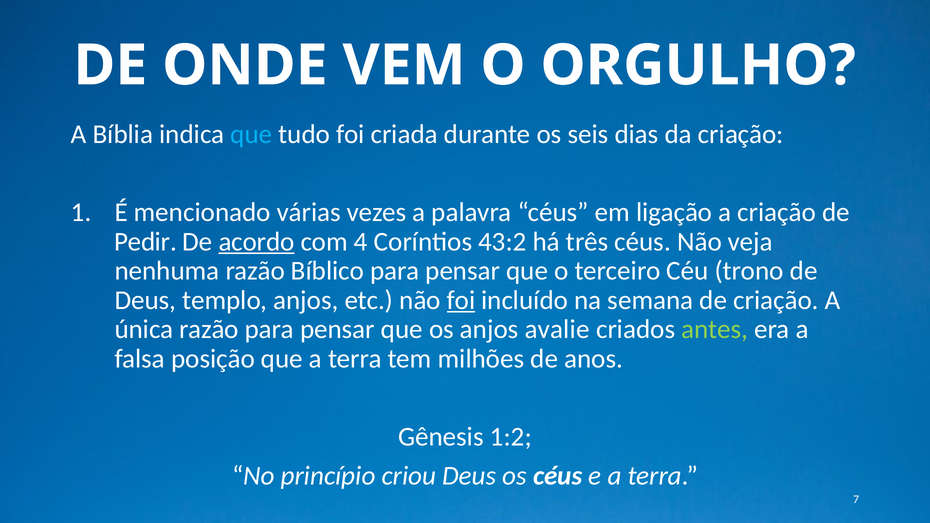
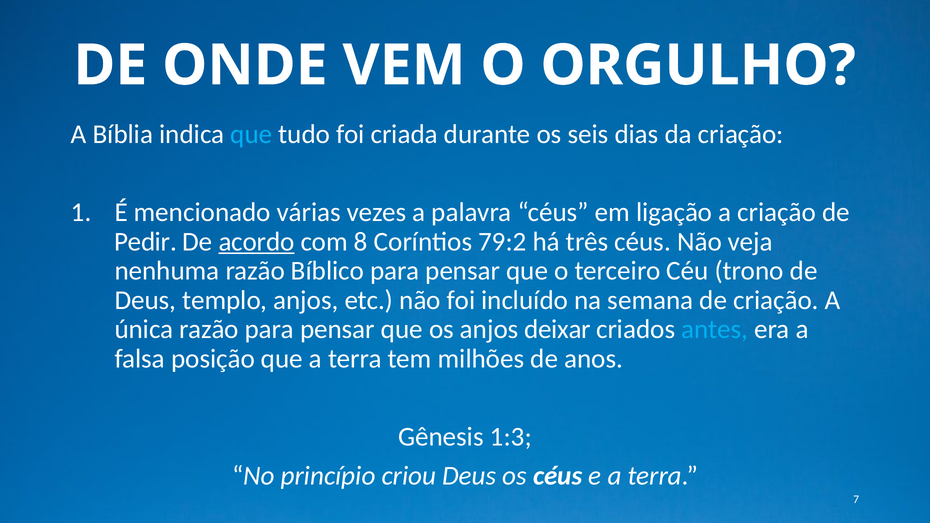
4: 4 -> 8
43:2: 43:2 -> 79:2
foi at (461, 300) underline: present -> none
avalie: avalie -> deixar
antes colour: light green -> light blue
1:2: 1:2 -> 1:3
